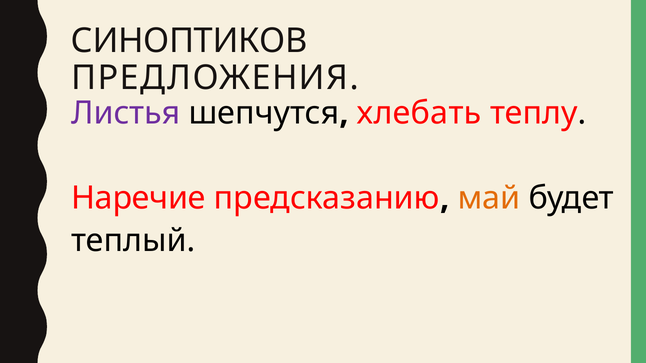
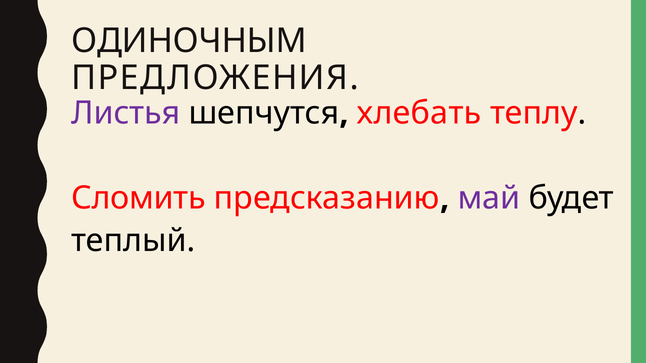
СИНОПТИКОВ: СИНОПТИКОВ -> ОДИНОЧНЫМ
Наречие: Наречие -> Сломить
май colour: orange -> purple
